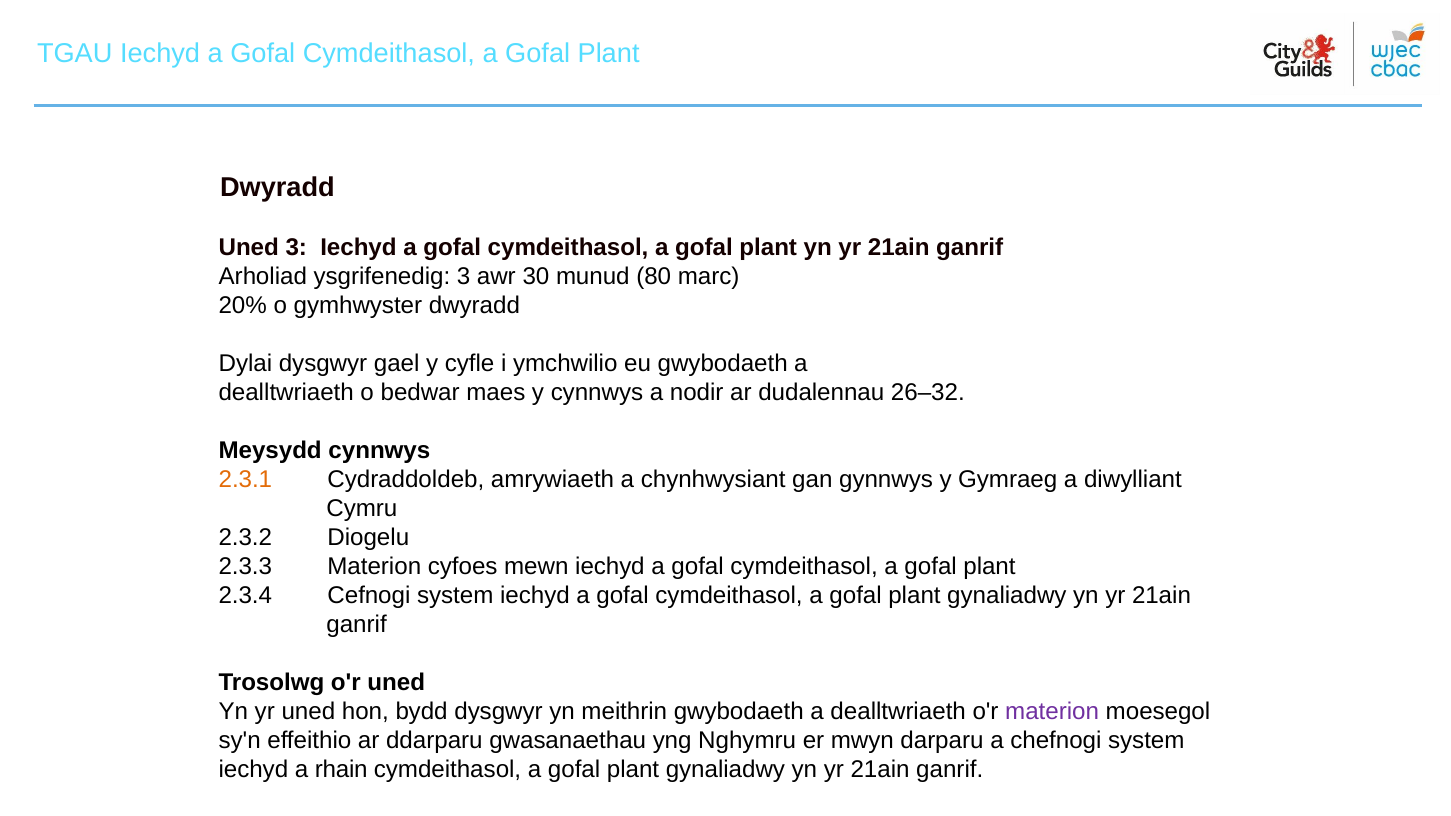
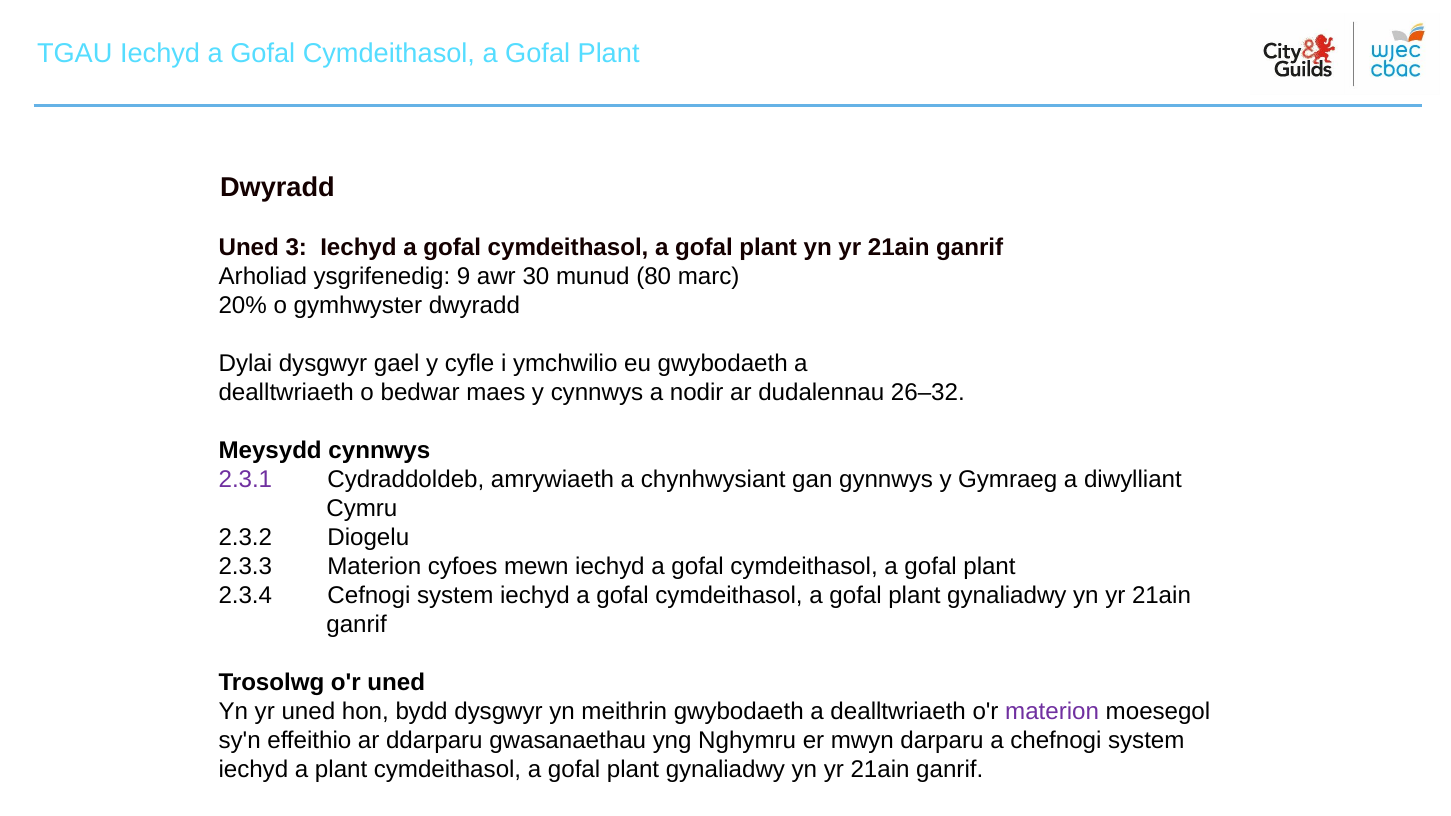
ysgrifenedig 3: 3 -> 9
2.3.1 colour: orange -> purple
a rhain: rhain -> plant
